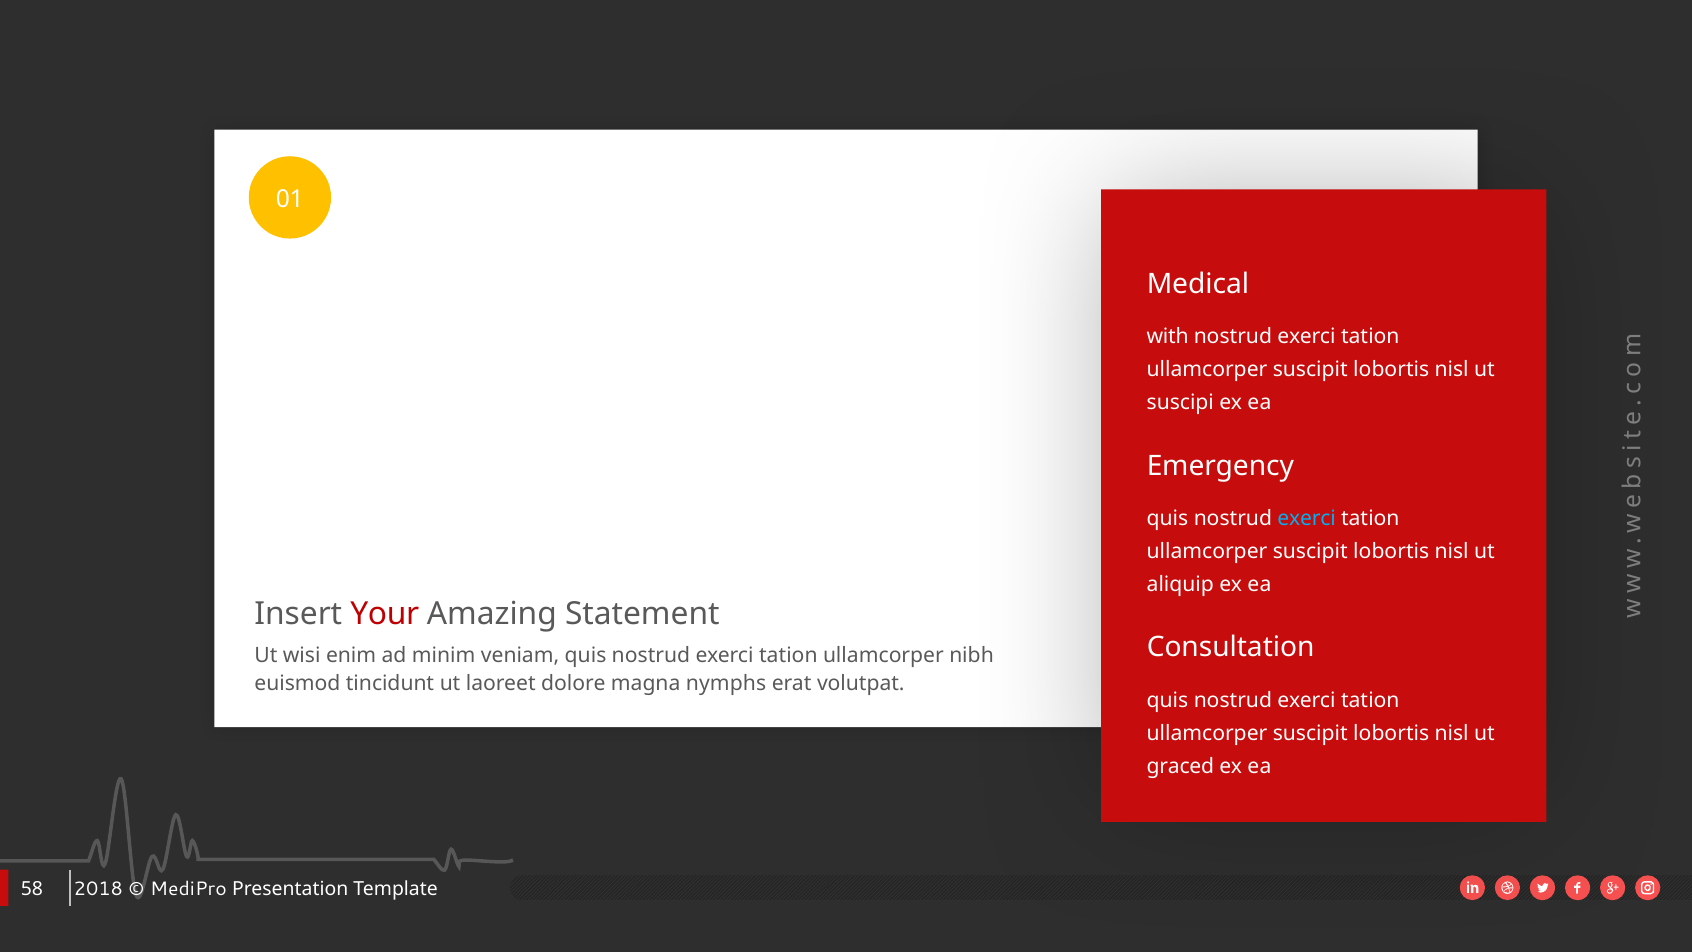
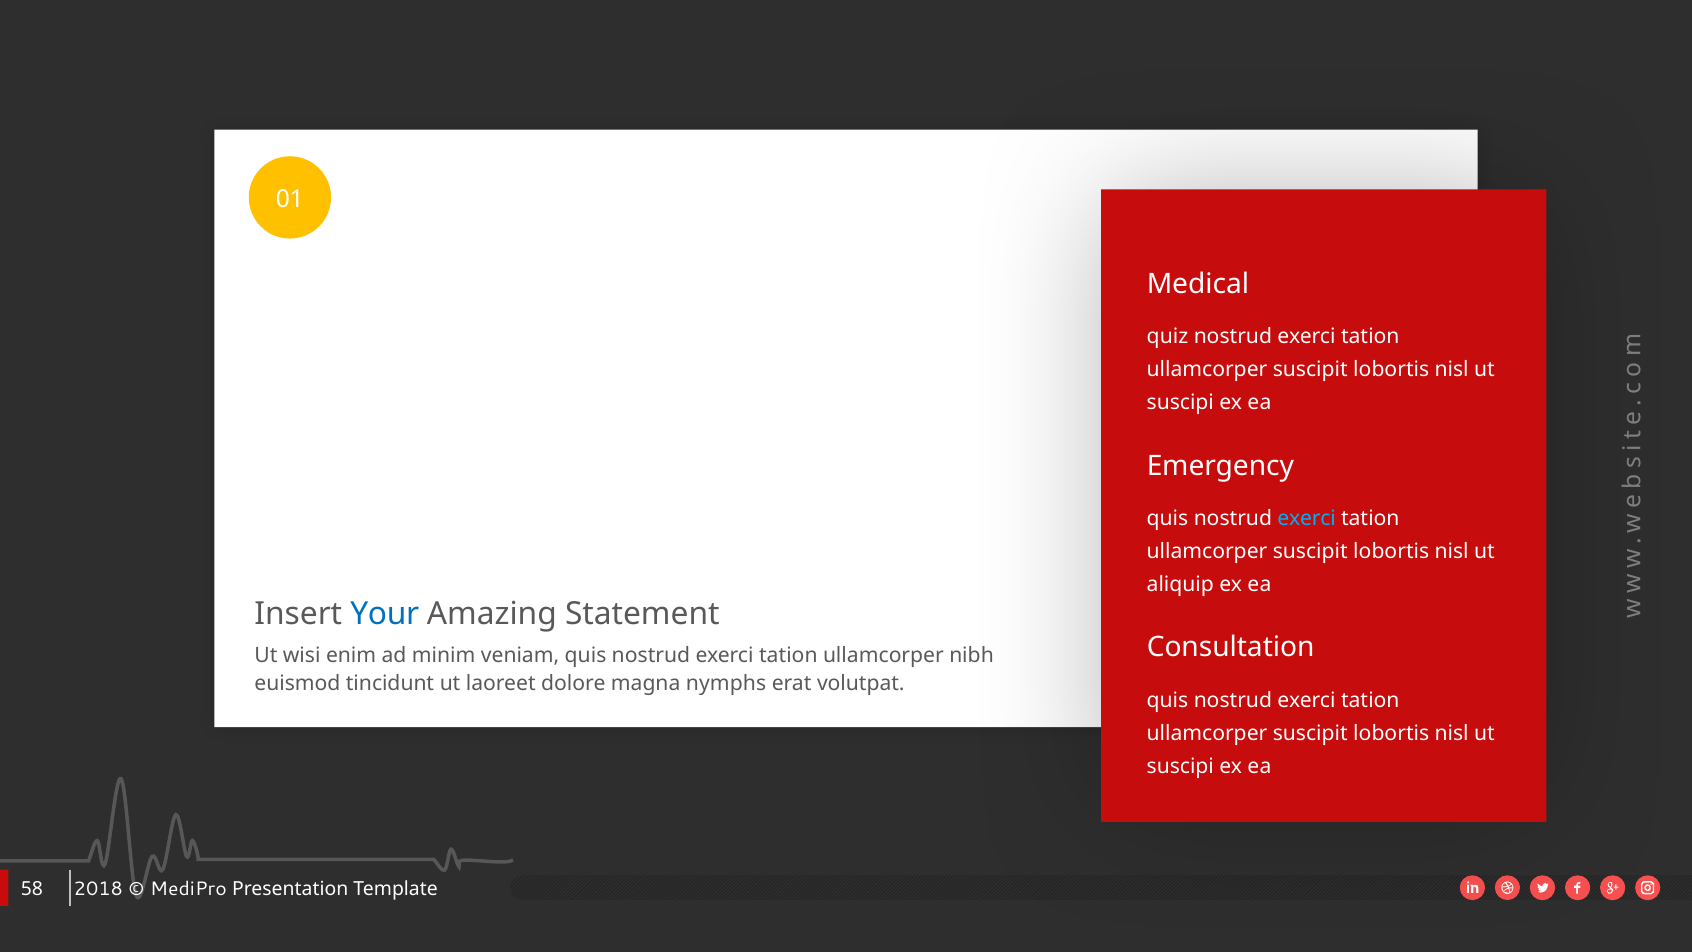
with: with -> quiz
Your colour: red -> blue
graced at (1180, 766): graced -> suscipi
